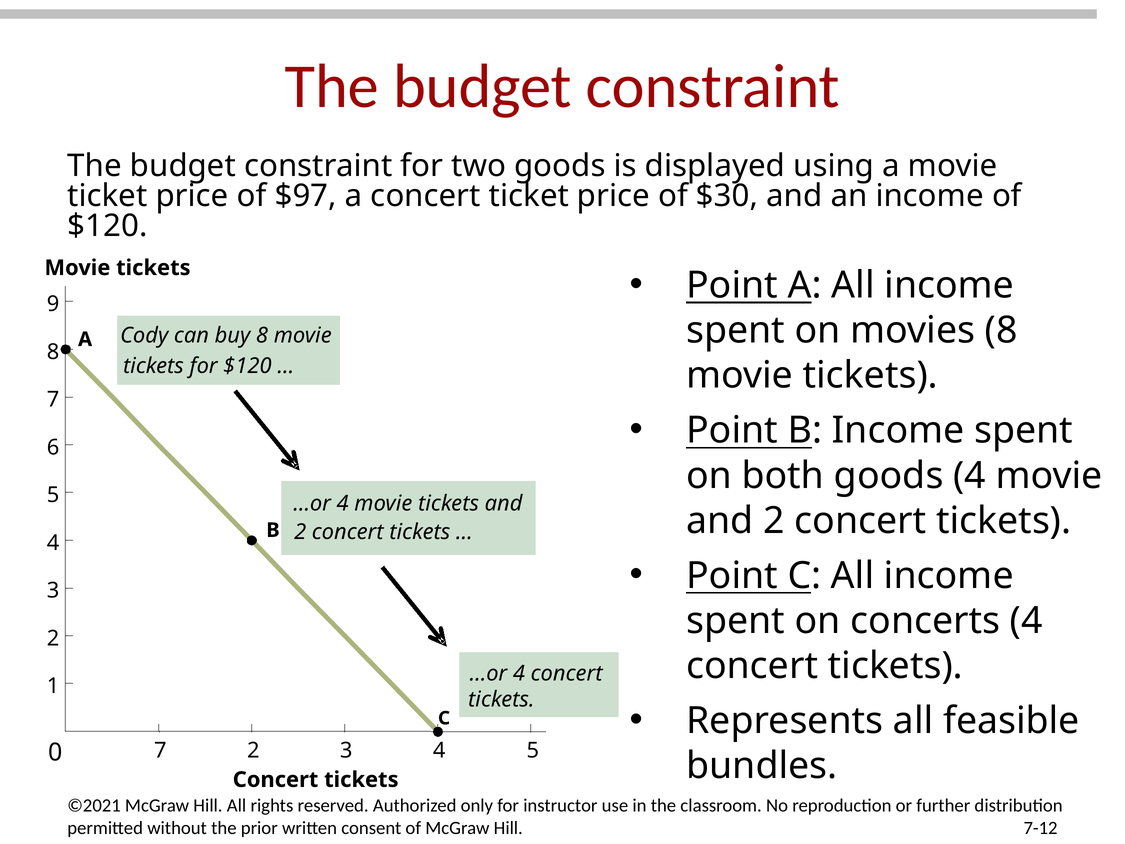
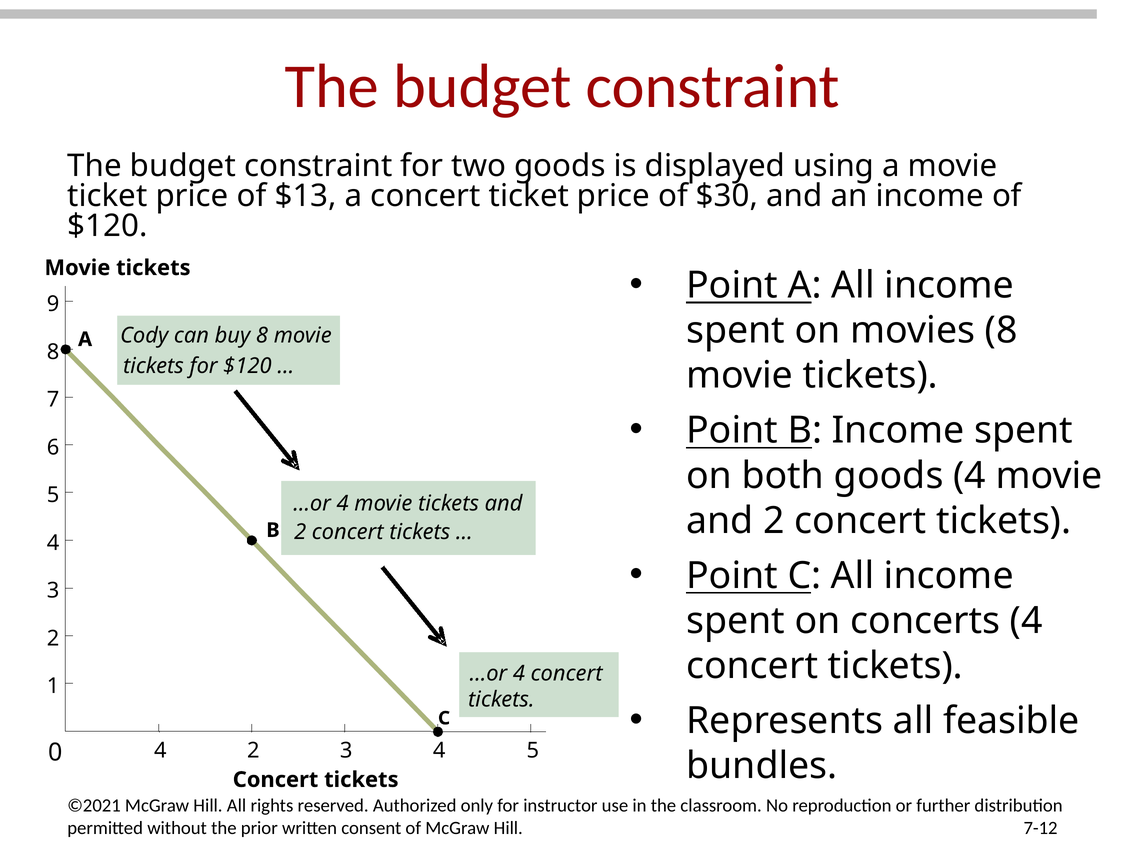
$97: $97 -> $13
0 7: 7 -> 4
